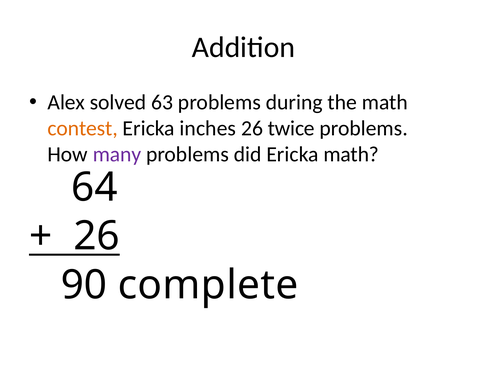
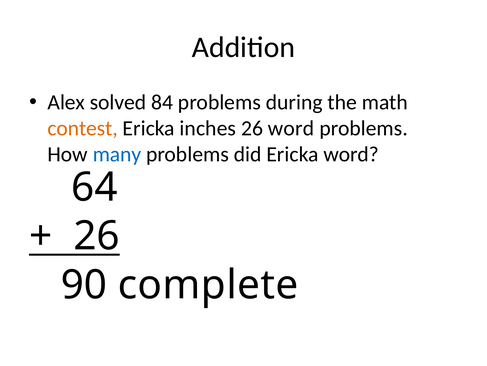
63: 63 -> 84
26 twice: twice -> word
many colour: purple -> blue
Ericka math: math -> word
